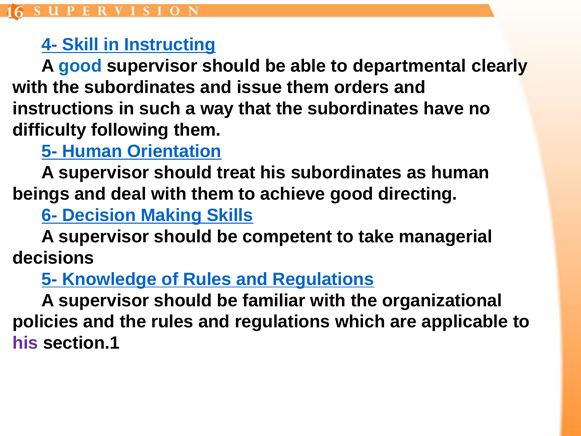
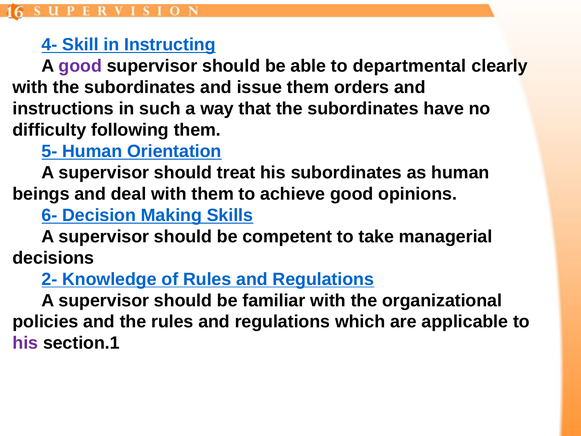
good at (80, 66) colour: blue -> purple
directing: directing -> opinions
5- at (49, 279): 5- -> 2-
